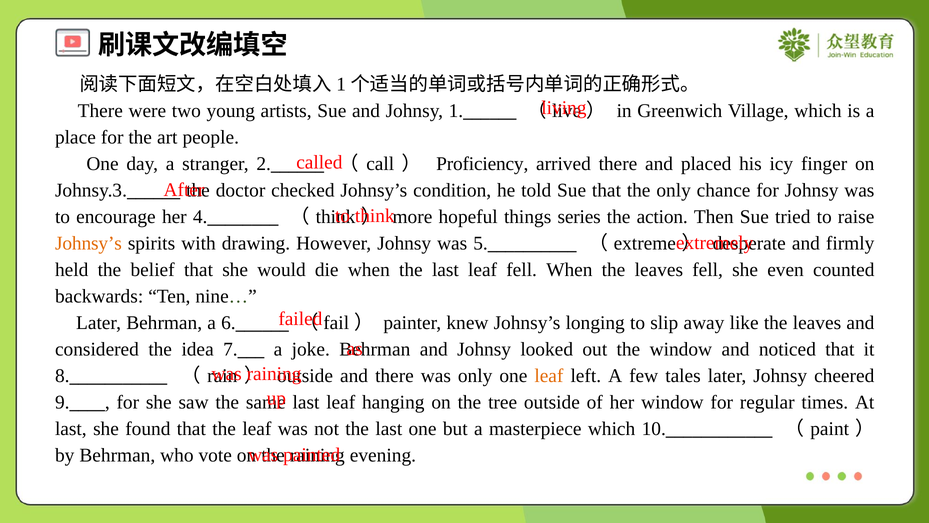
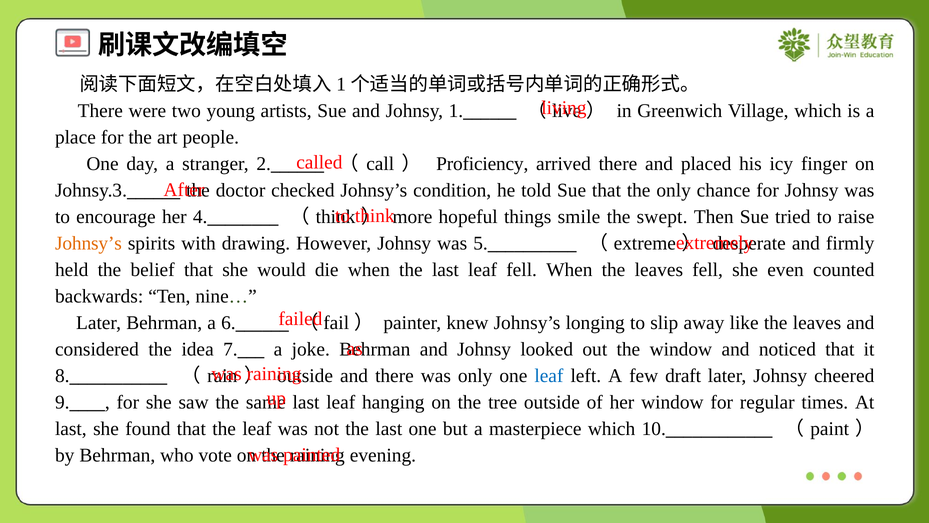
series: series -> smile
action: action -> swept
leaf at (549, 376) colour: orange -> blue
tales: tales -> draft
